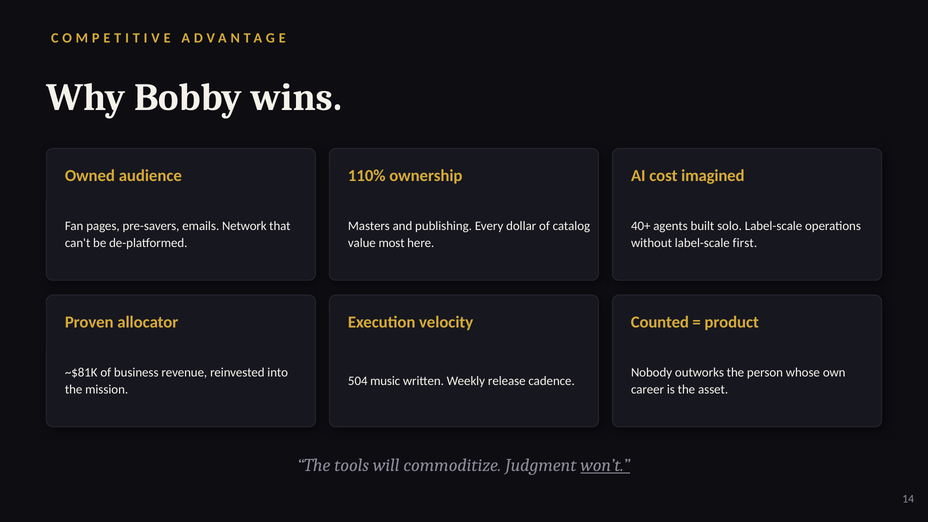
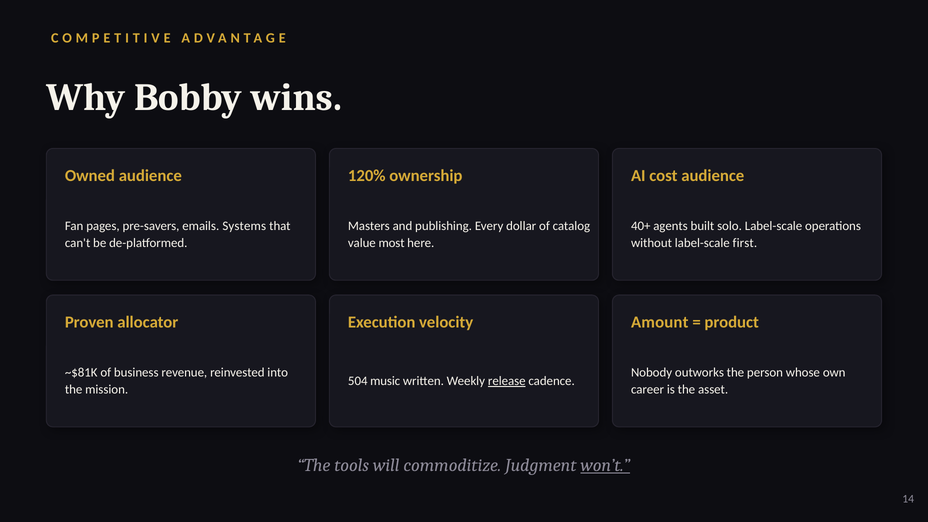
110%: 110% -> 120%
cost imagined: imagined -> audience
Network: Network -> Systems
Counted: Counted -> Amount
release underline: none -> present
